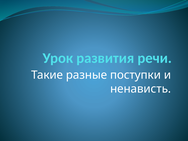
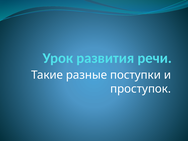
ненависть: ненависть -> проступок
